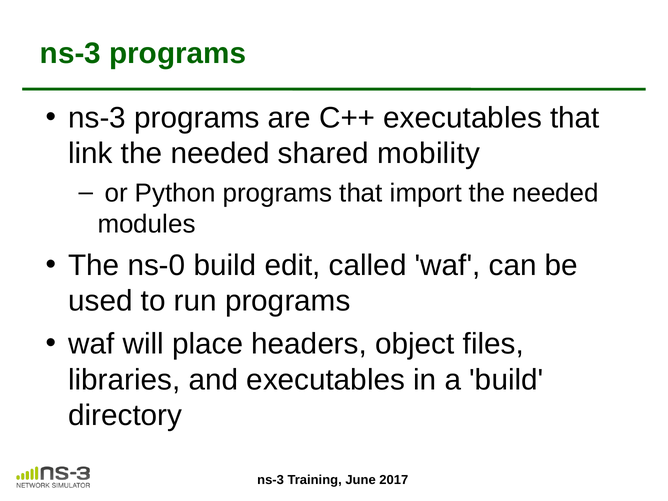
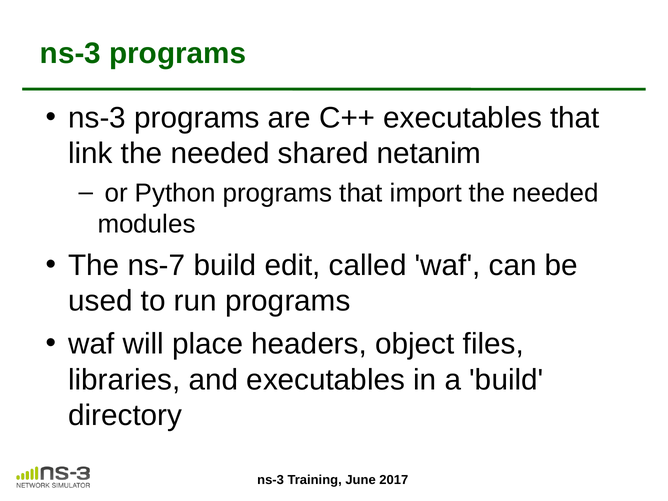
mobility: mobility -> netanim
ns-0: ns-0 -> ns-7
